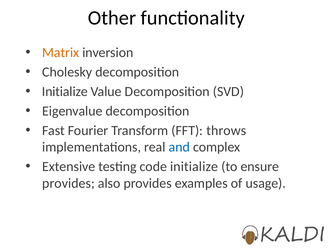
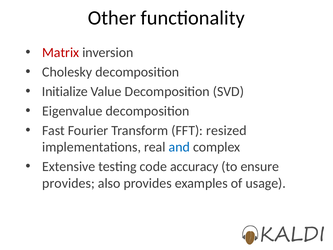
Matrix colour: orange -> red
throws: throws -> resized
code initialize: initialize -> accuracy
